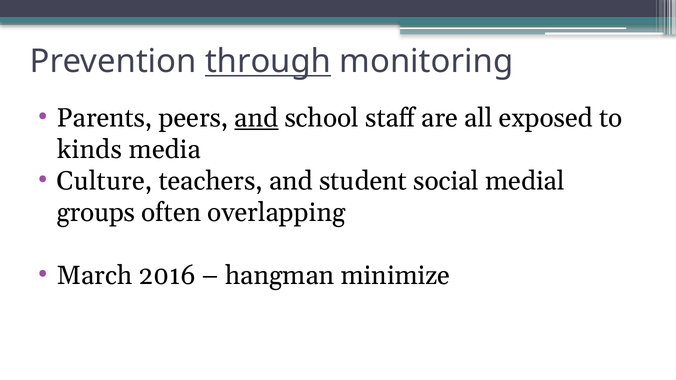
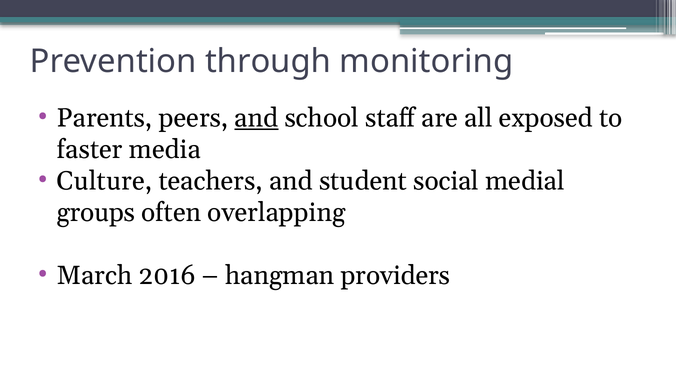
through underline: present -> none
kinds: kinds -> faster
minimize: minimize -> providers
